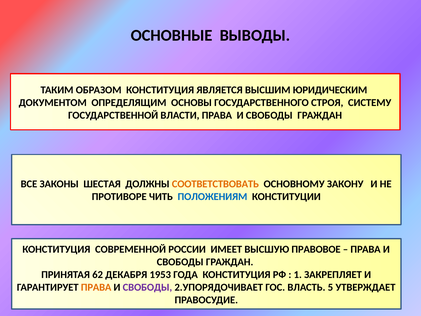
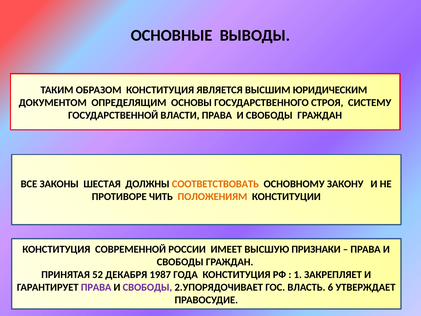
ПОЛОЖЕНИЯМ colour: blue -> orange
ПРАВОВОЕ: ПРАВОВОЕ -> ПРИЗНАКИ
62: 62 -> 52
1953: 1953 -> 1987
ПРАВА at (96, 287) colour: orange -> purple
5: 5 -> 6
